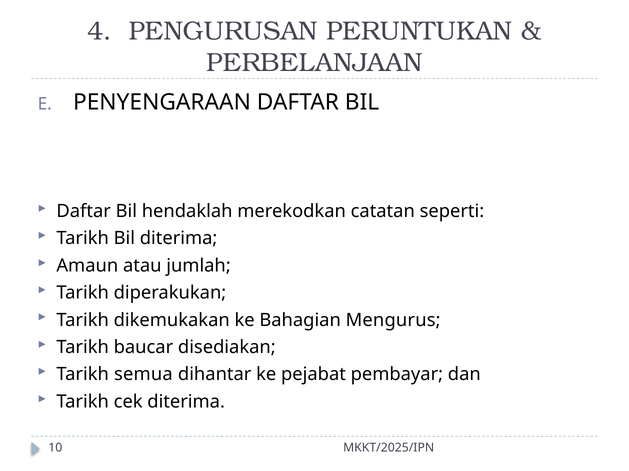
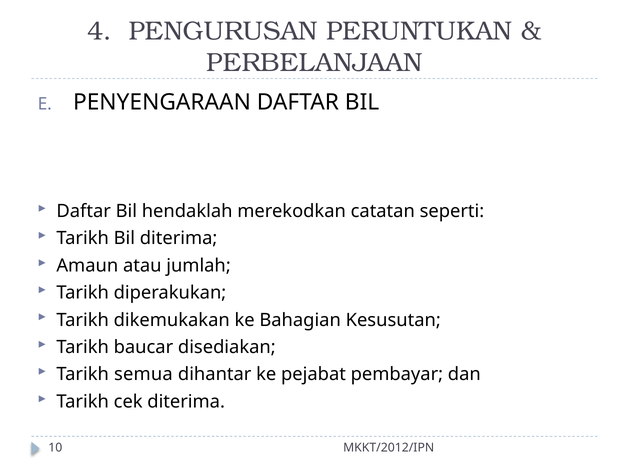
Mengurus: Mengurus -> Kesusutan
MKKT/2025/IPN: MKKT/2025/IPN -> MKKT/2012/IPN
